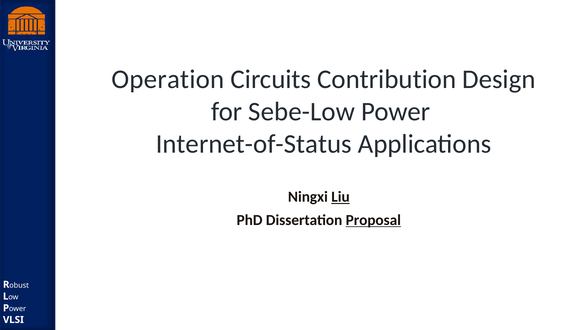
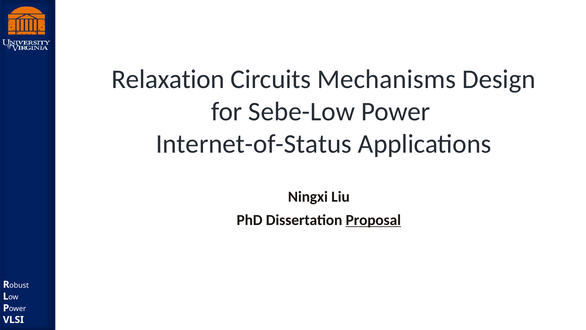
Operation: Operation -> Relaxation
Contribution: Contribution -> Mechanisms
Liu underline: present -> none
